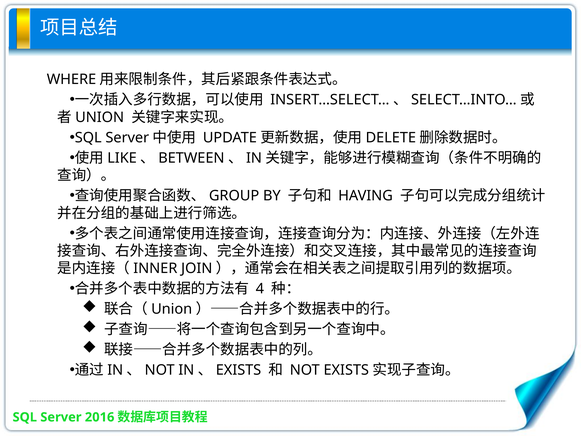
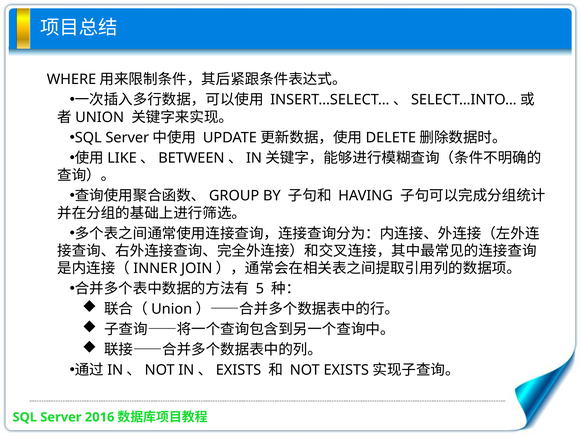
4: 4 -> 5
